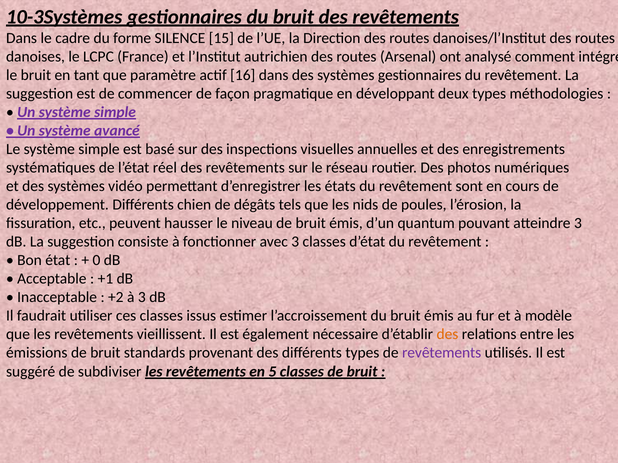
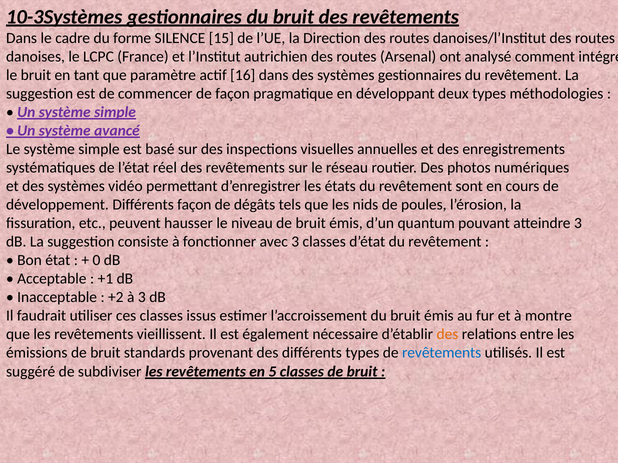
Différents chien: chien -> façon
modèle: modèle -> montre
revêtements at (442, 353) colour: purple -> blue
